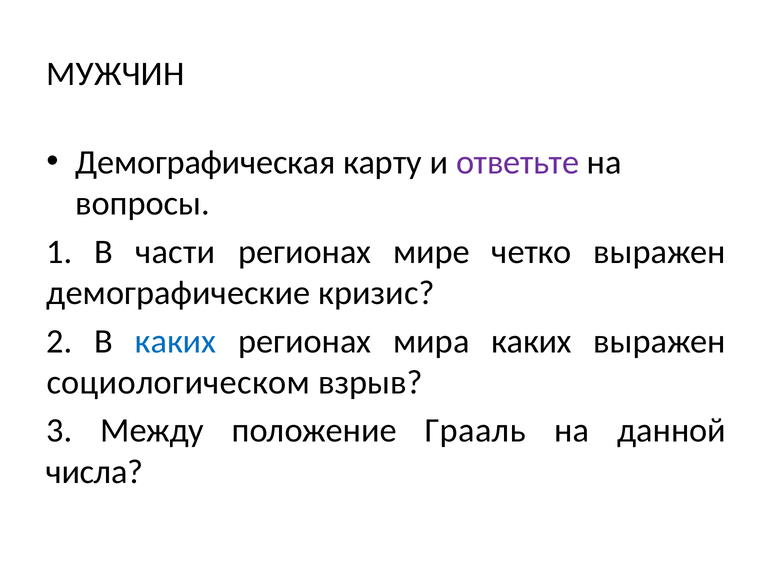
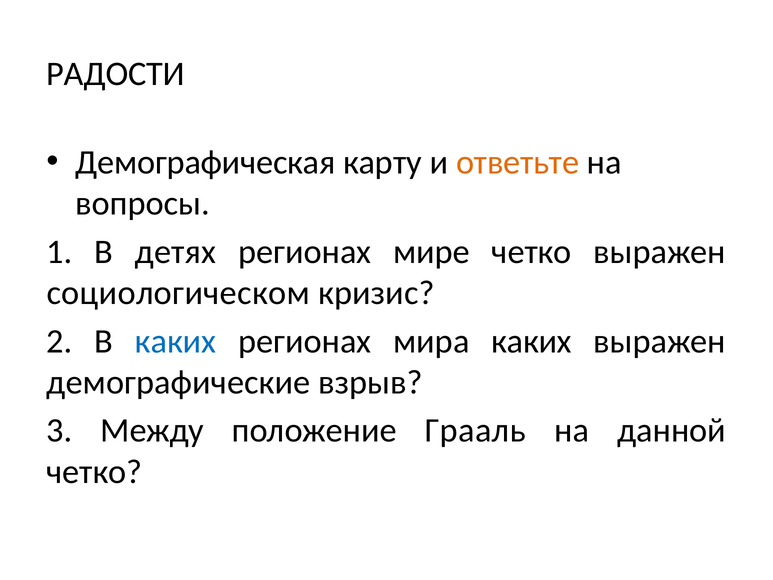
МУЖЧИН: МУЖЧИН -> РАДОСТИ
ответьте colour: purple -> orange
части: части -> детях
демографические: демографические -> социологическом
социологическом: социологическом -> демографические
числа at (95, 472): числа -> четко
